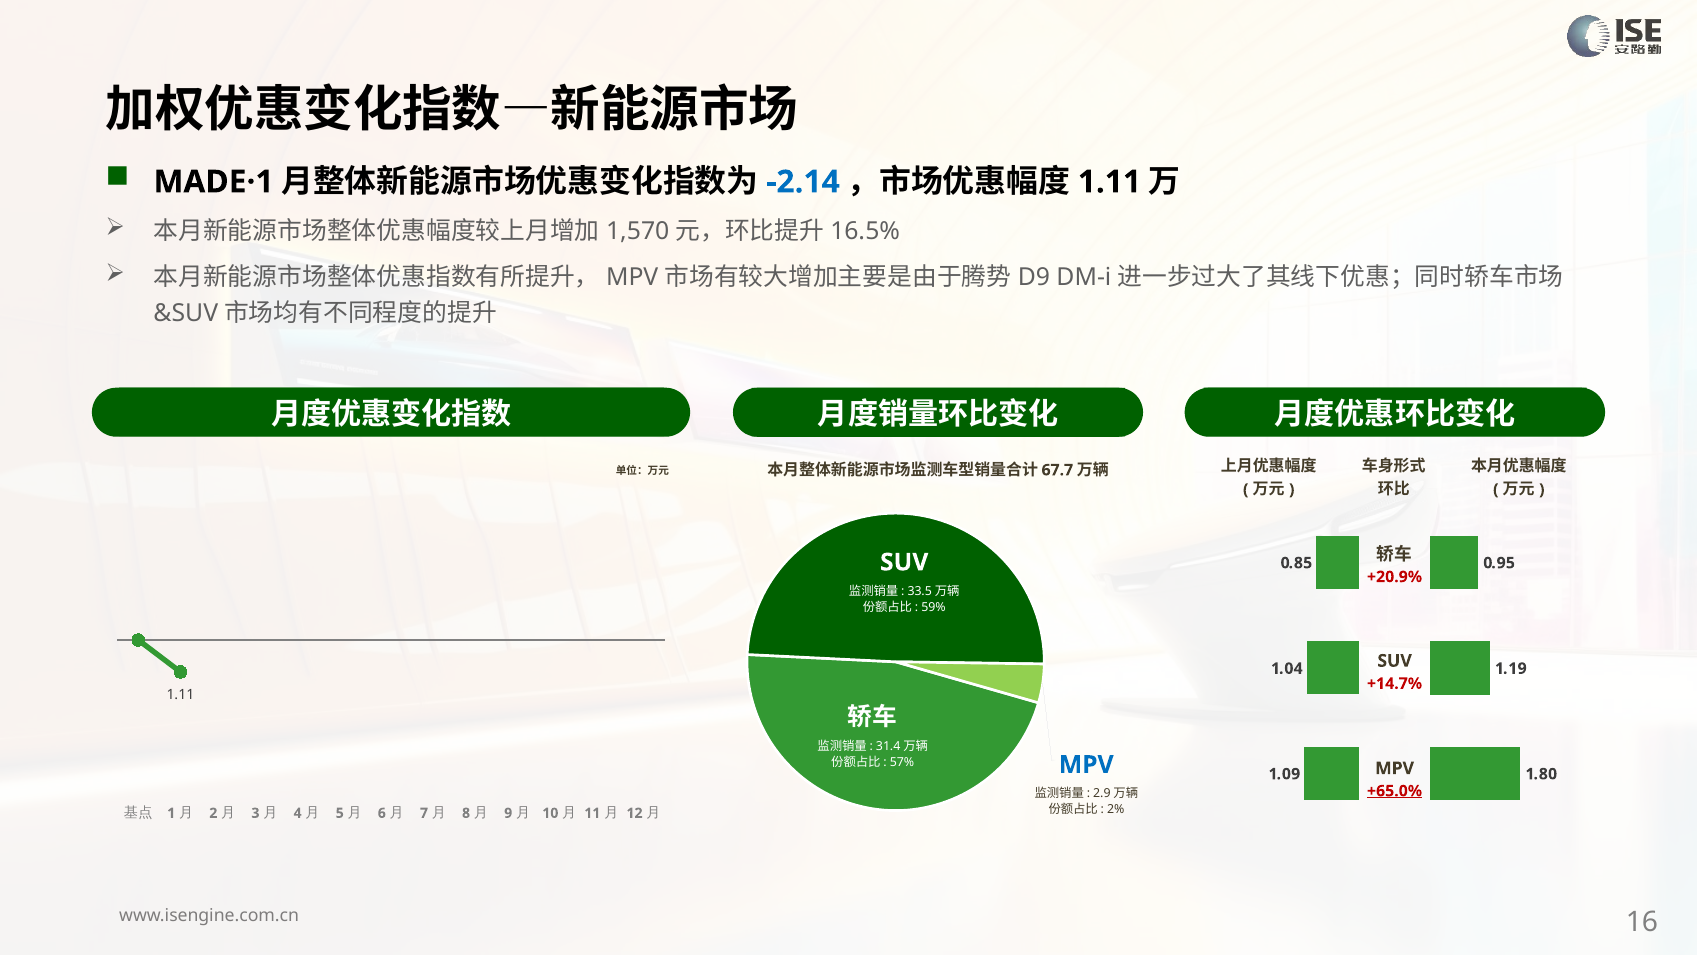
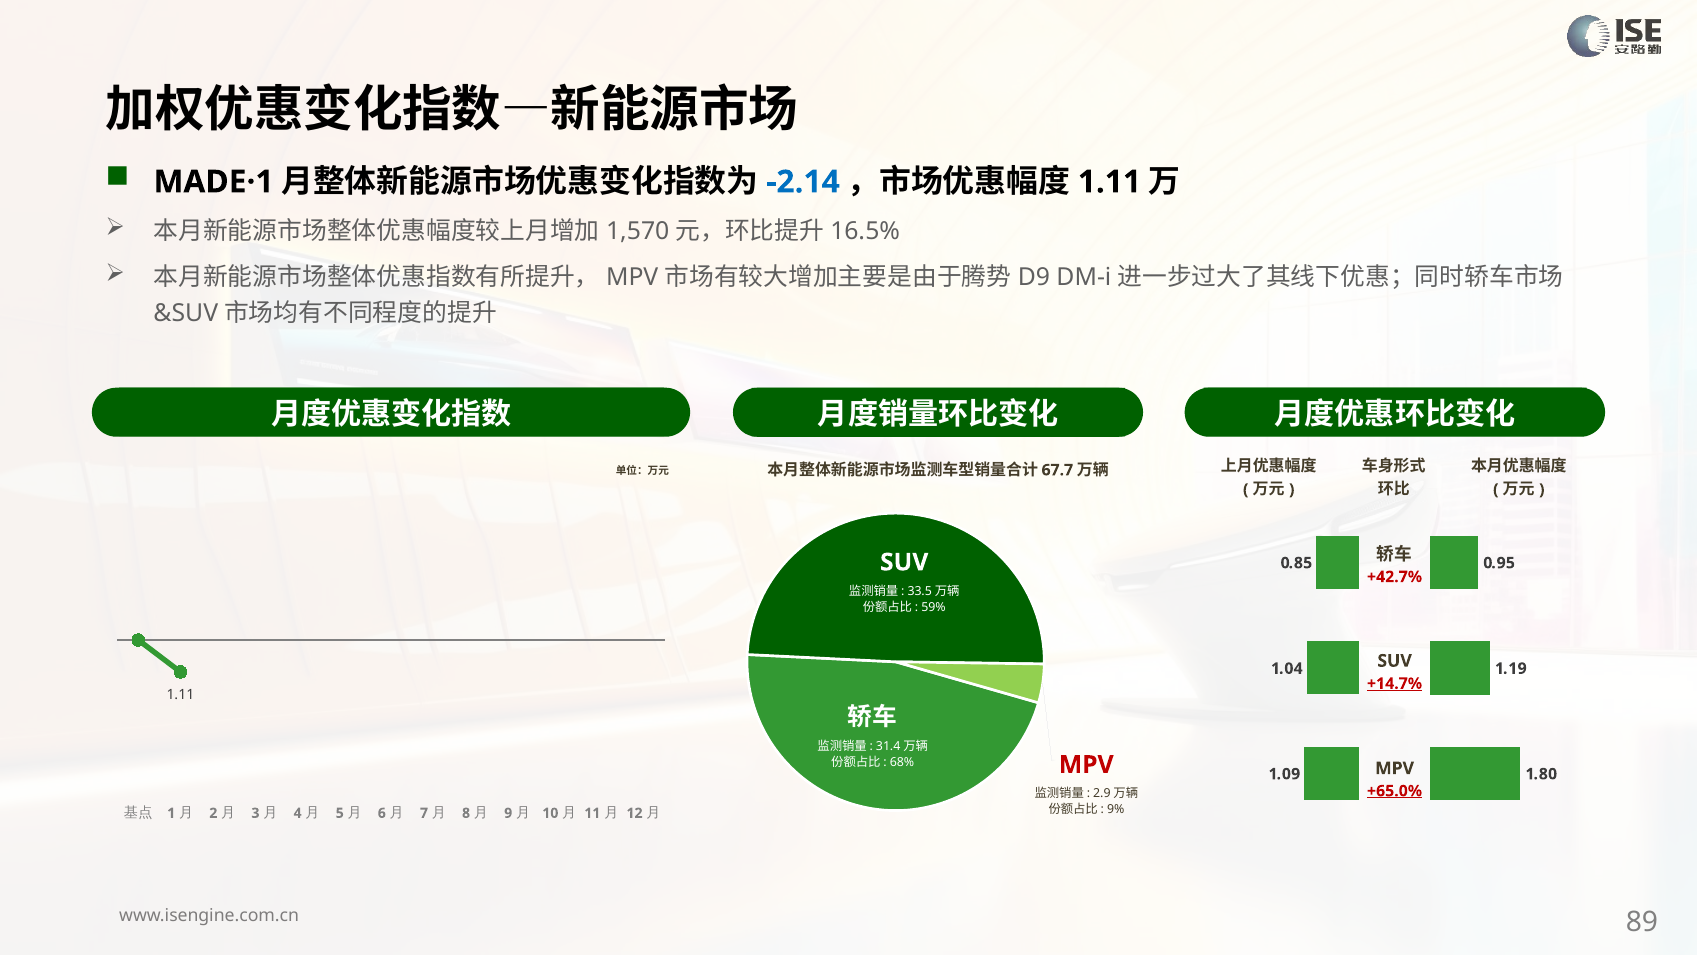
+20.9%: +20.9% -> +42.7%
+14.7% underline: none -> present
57%: 57% -> 68%
MPV at (1086, 764) colour: blue -> red
2%: 2% -> 9%
16: 16 -> 89
